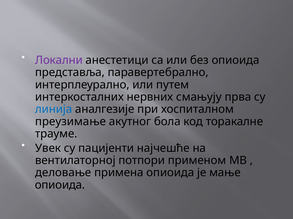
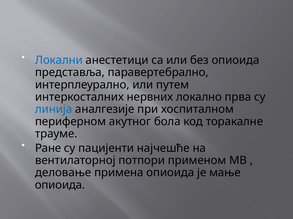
Локални colour: purple -> blue
смањују: смањују -> локално
преузимање: преузимање -> периферном
Увек: Увек -> Ране
